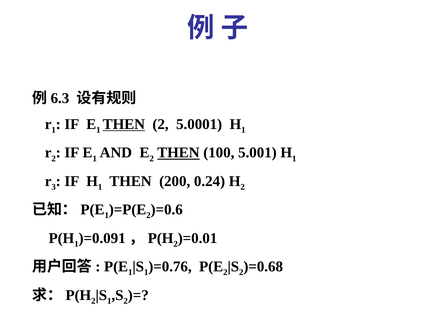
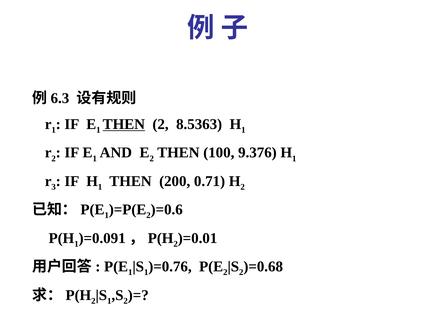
5.0001: 5.0001 -> 8.5363
THEN at (178, 153) underline: present -> none
5.001: 5.001 -> 9.376
0.24: 0.24 -> 0.71
